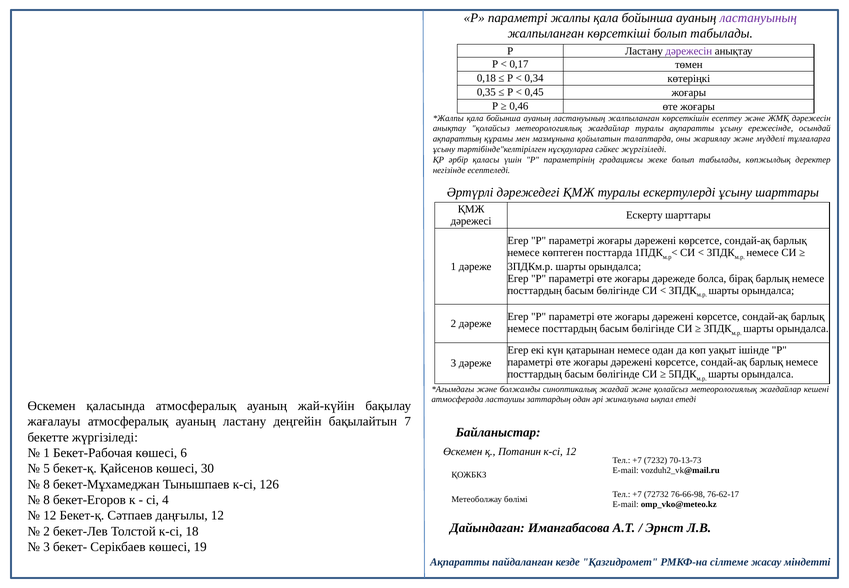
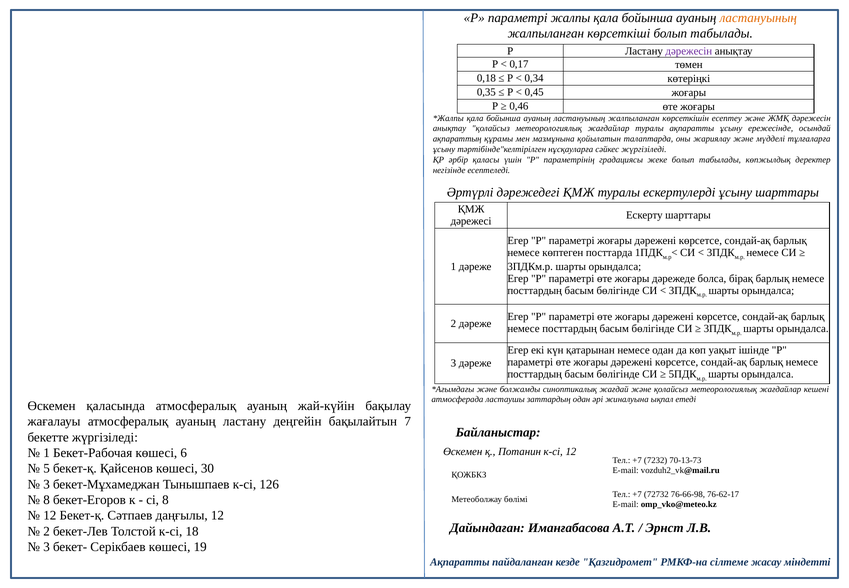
ластануының at (758, 18) colour: purple -> orange
8 at (47, 484): 8 -> 3
сі 4: 4 -> 8
